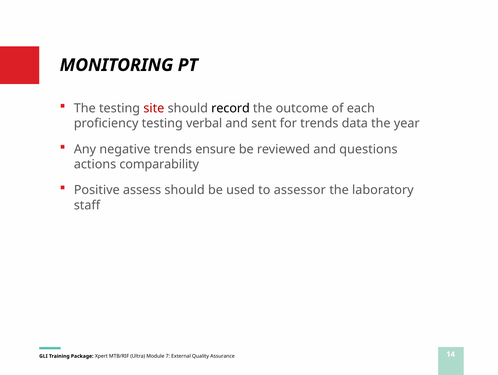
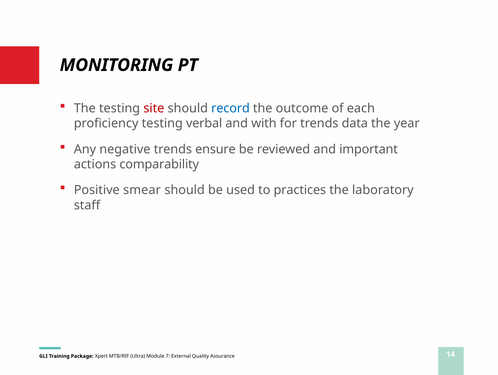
record colour: black -> blue
sent: sent -> with
questions: questions -> important
assess: assess -> smear
assessor: assessor -> practices
